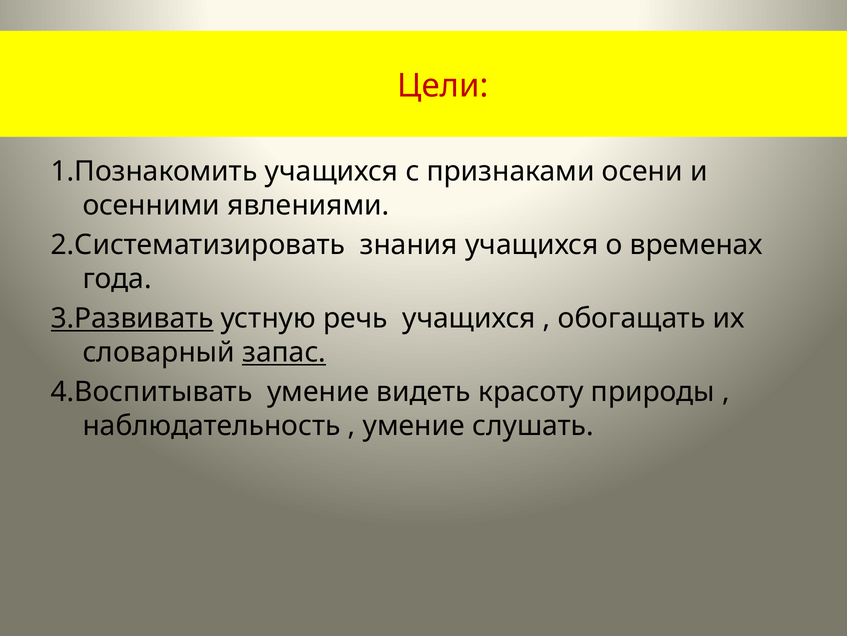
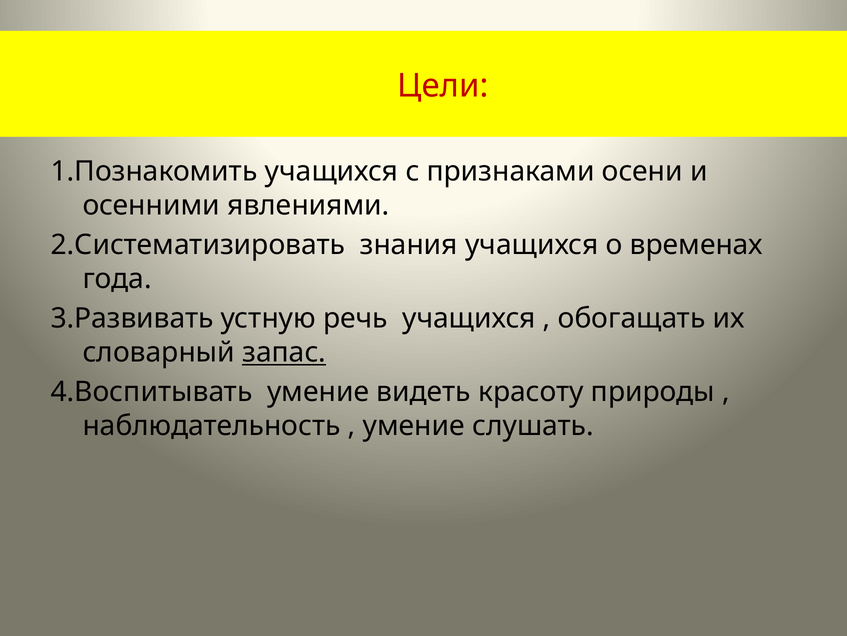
3.Развивать underline: present -> none
